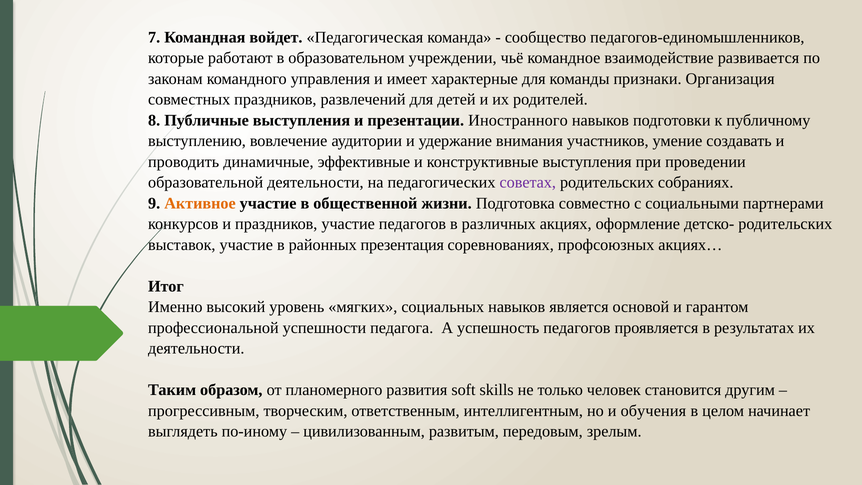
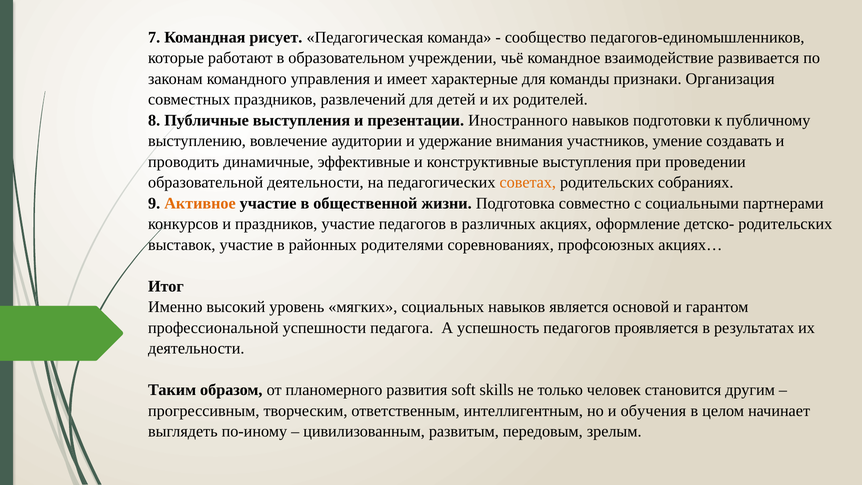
войдет: войдет -> рисует
советах colour: purple -> orange
презентация: презентация -> родителями
